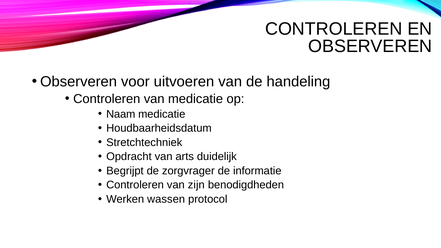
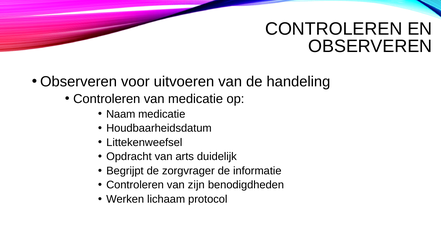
Stretchtechniek: Stretchtechniek -> Littekenweefsel
wassen: wassen -> lichaam
